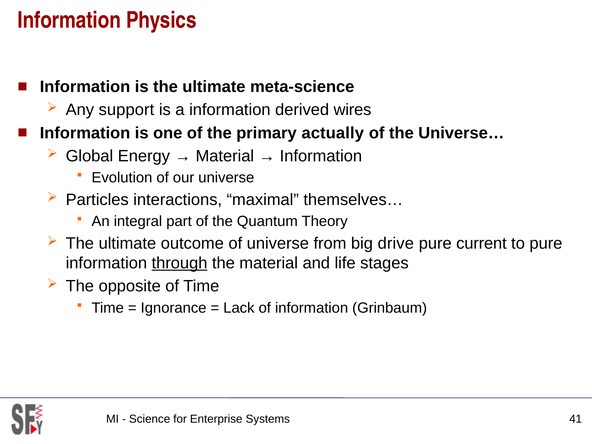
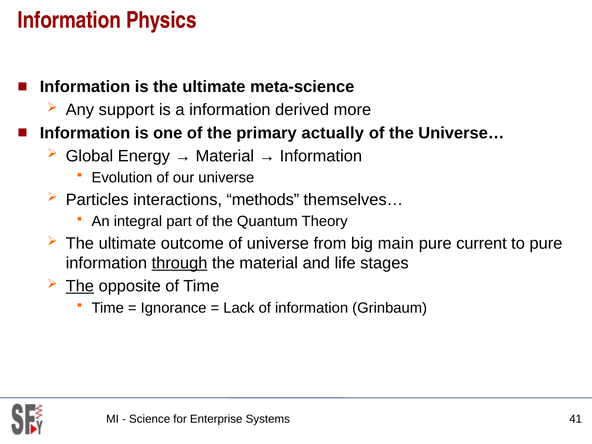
wires: wires -> more
maximal: maximal -> methods
drive: drive -> main
The at (80, 286) underline: none -> present
